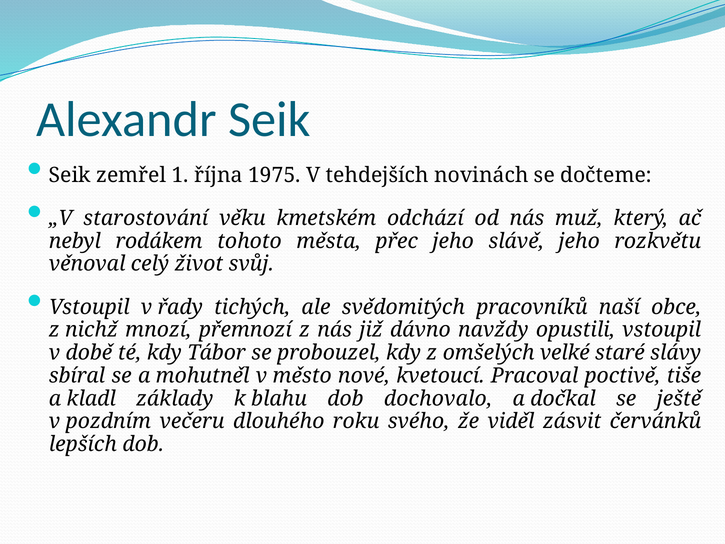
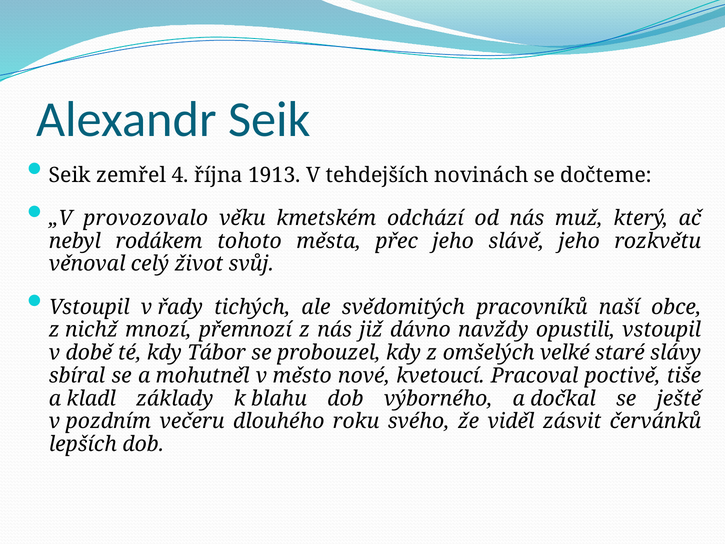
1: 1 -> 4
1975: 1975 -> 1913
starostování: starostování -> provozovalo
dochovalo: dochovalo -> výborného
